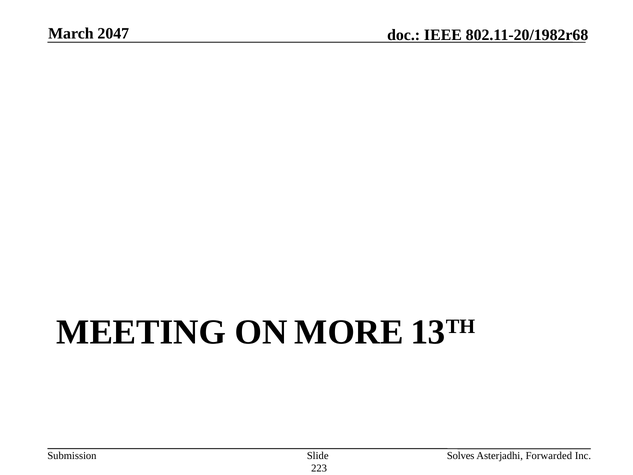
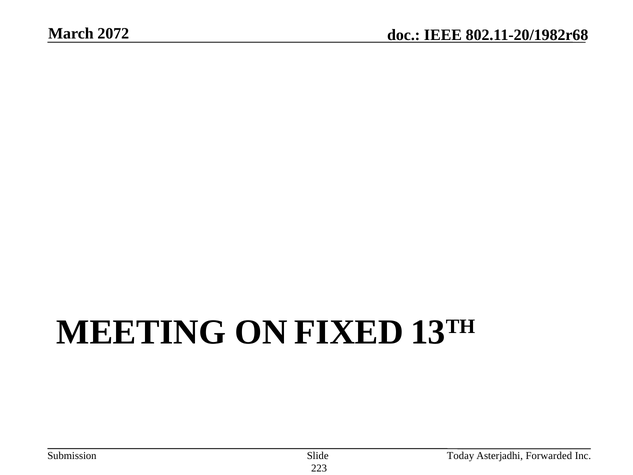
2047: 2047 -> 2072
MORE: MORE -> FIXED
Solves: Solves -> Today
